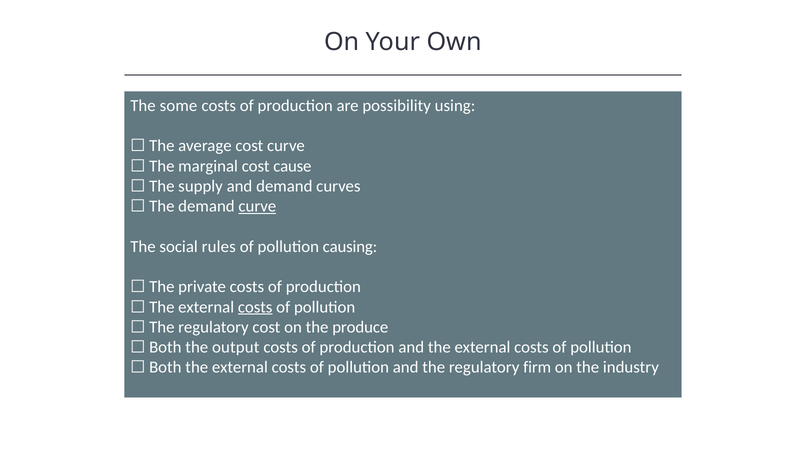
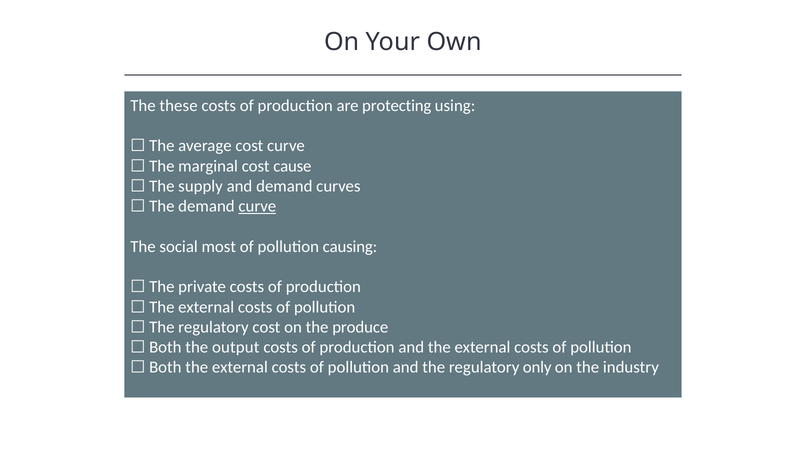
some: some -> these
possibility: possibility -> protecting
rules: rules -> most
costs at (255, 307) underline: present -> none
firm: firm -> only
